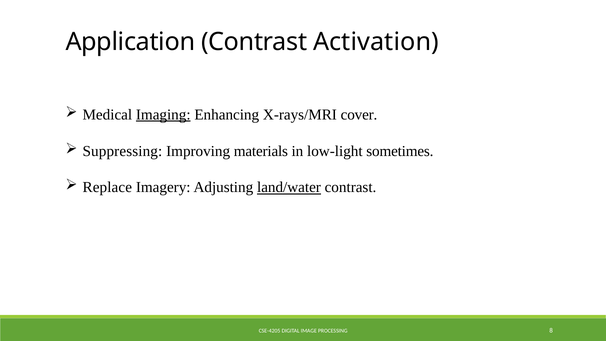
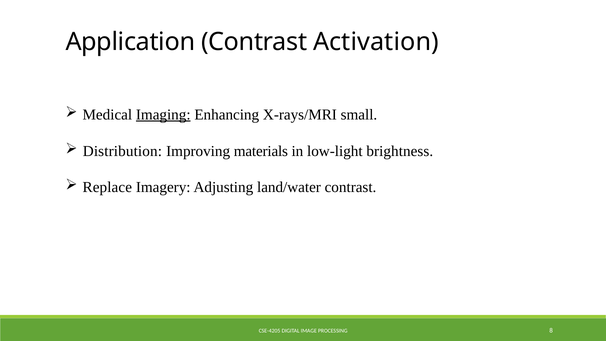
cover: cover -> small
Suppressing: Suppressing -> Distribution
sometimes: sometimes -> brightness
land/water underline: present -> none
